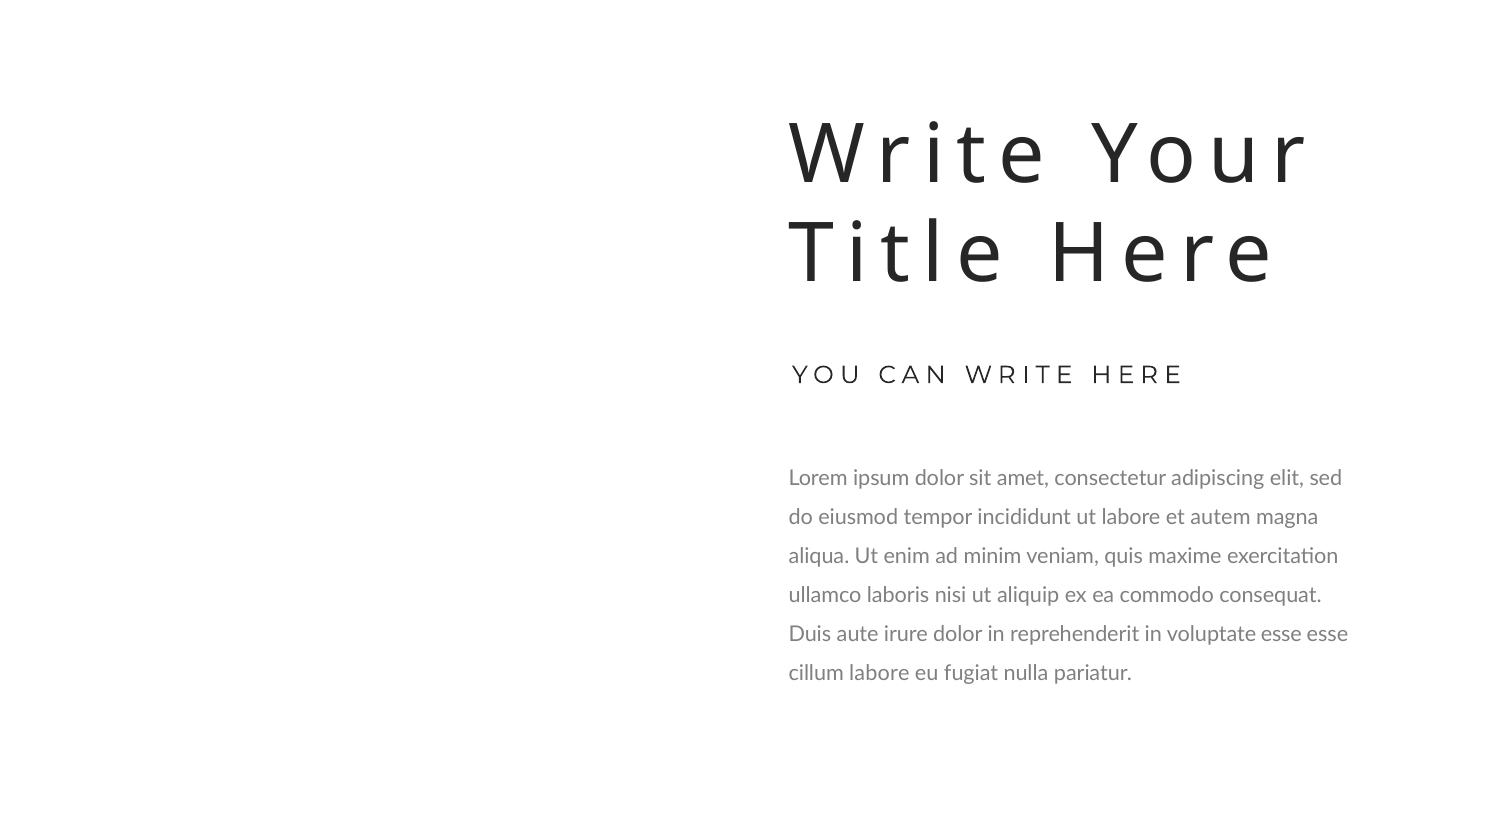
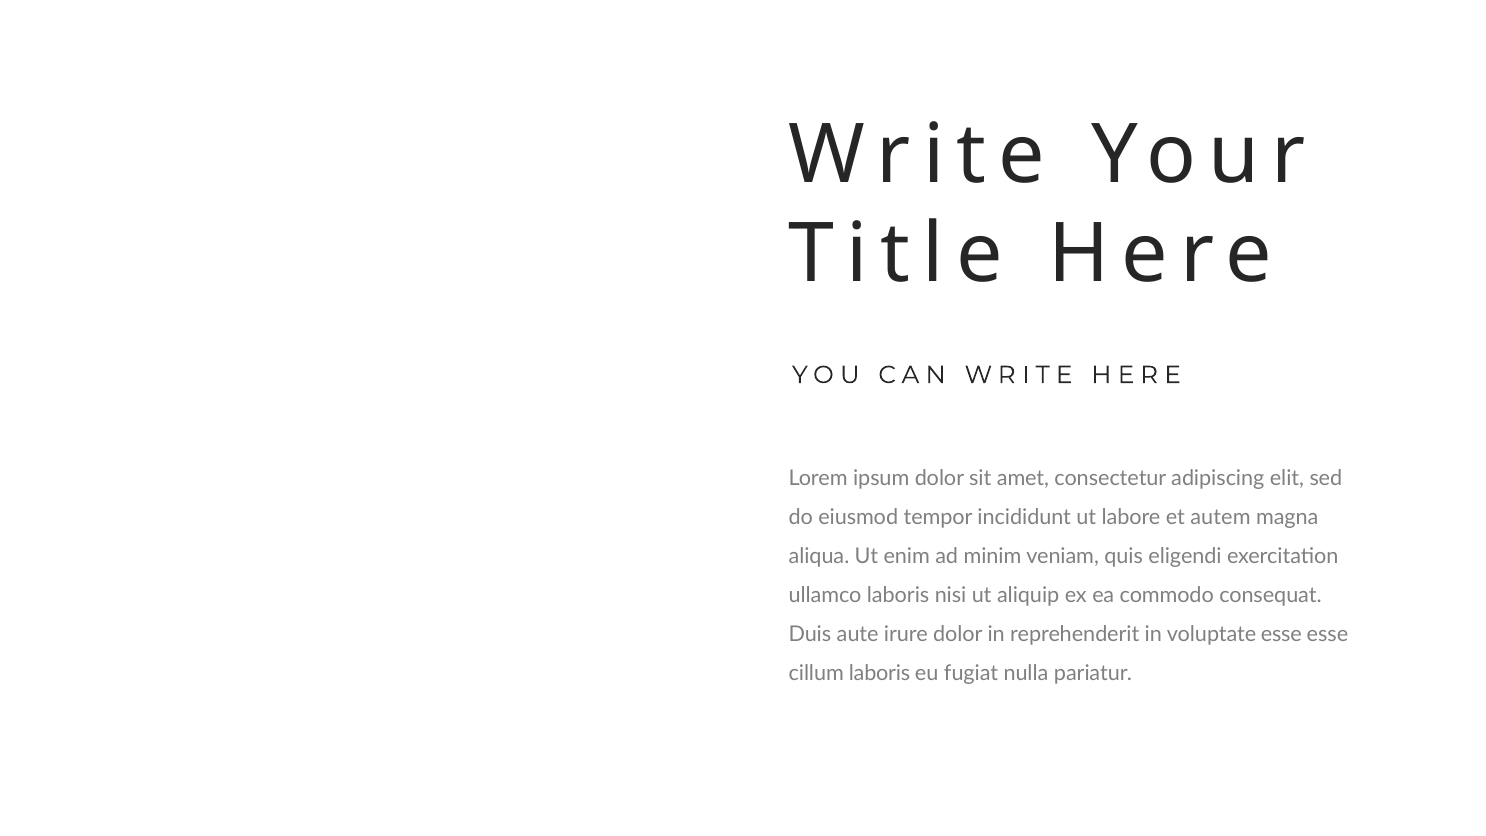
maxime: maxime -> eligendi
cillum labore: labore -> laboris
